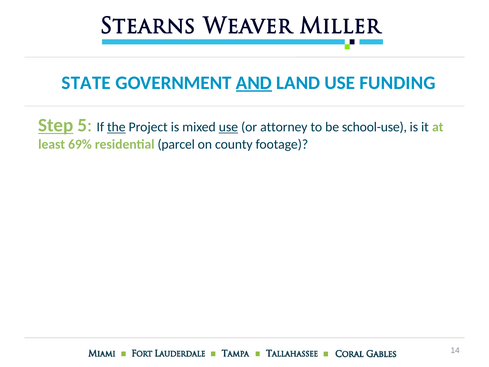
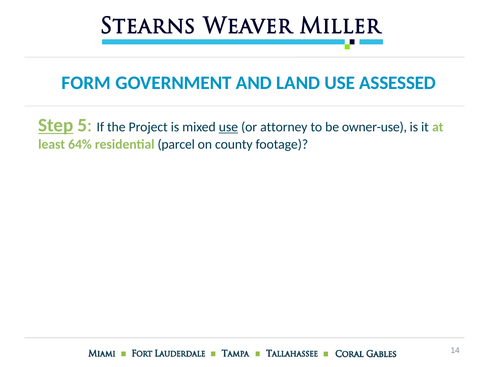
STATE: STATE -> FORM
AND underline: present -> none
FUNDING: FUNDING -> ASSESSED
the underline: present -> none
school-use: school-use -> owner-use
69%: 69% -> 64%
